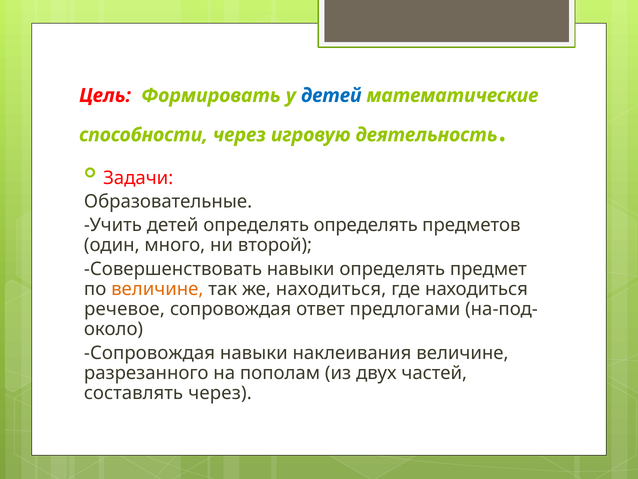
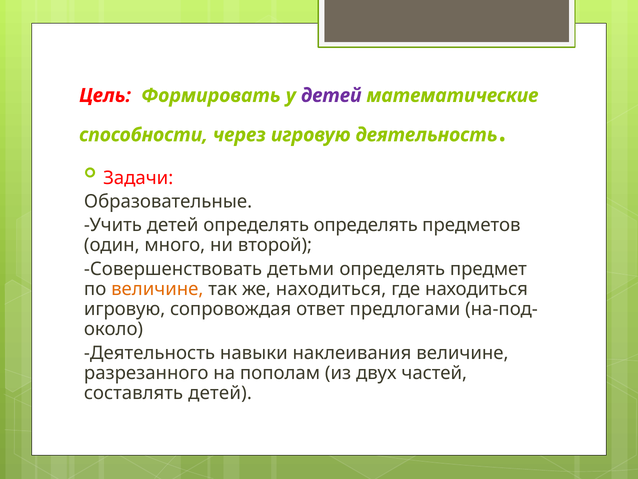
детей at (331, 95) colour: blue -> purple
Совершенствовать навыки: навыки -> детьми
речевое at (124, 309): речевое -> игровую
Сопровождая at (150, 353): Сопровождая -> Деятельность
составлять через: через -> детей
